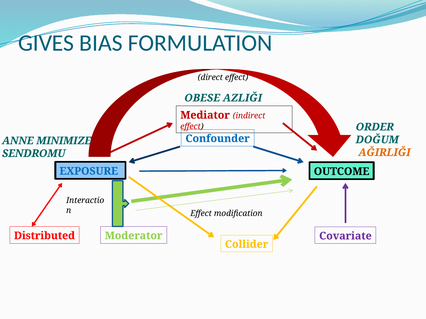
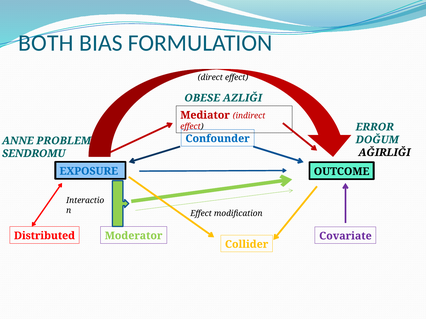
GIVES: GIVES -> BOTH
ORDER: ORDER -> ERROR
MINIMIZE: MINIMIZE -> PROBLEM
AĞIRLIĞI colour: orange -> black
